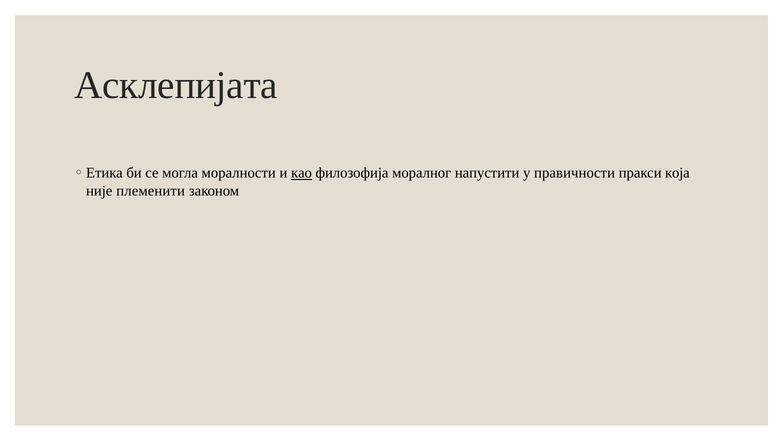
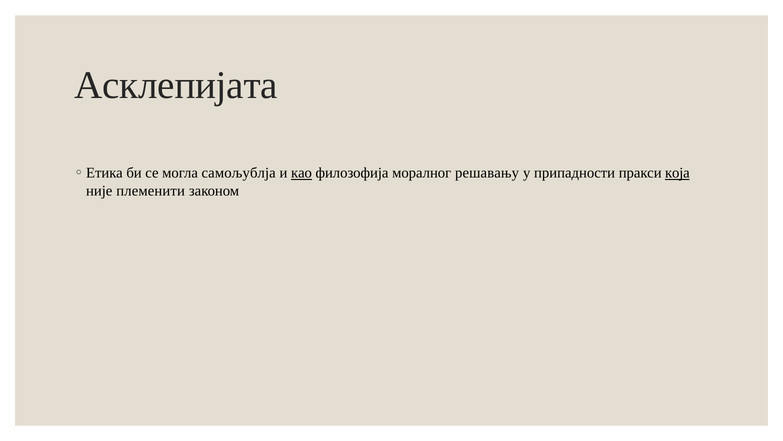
моралности: моралности -> самољублја
напустити: напустити -> решавању
правичности: правичности -> припадности
која underline: none -> present
